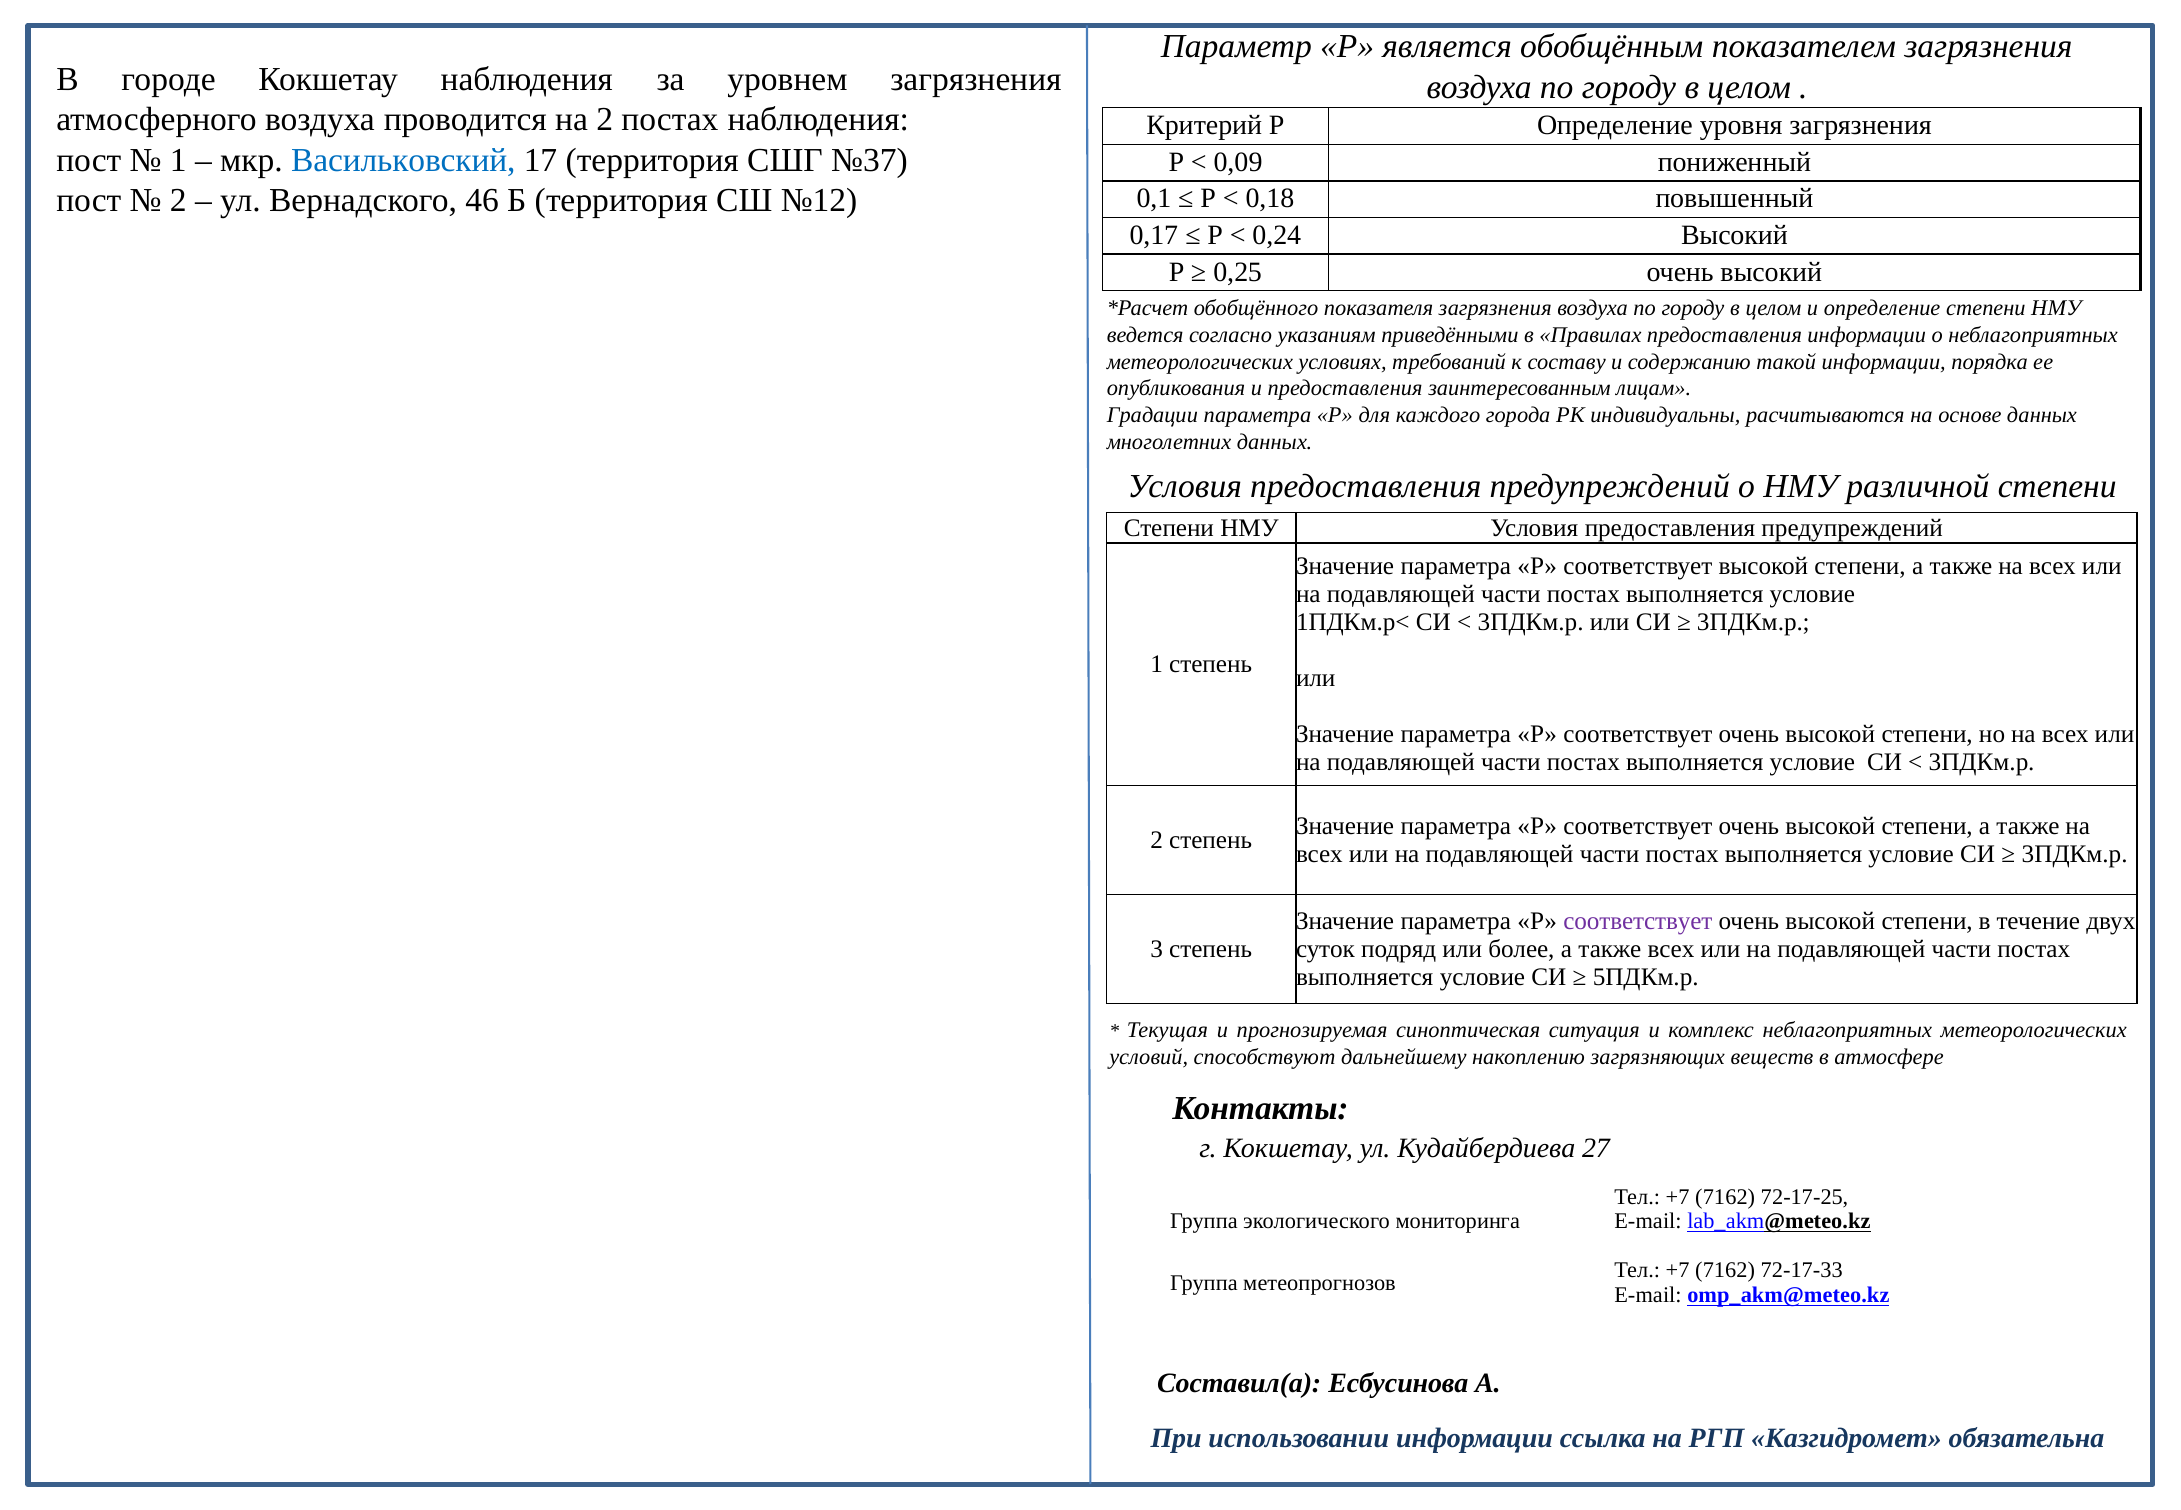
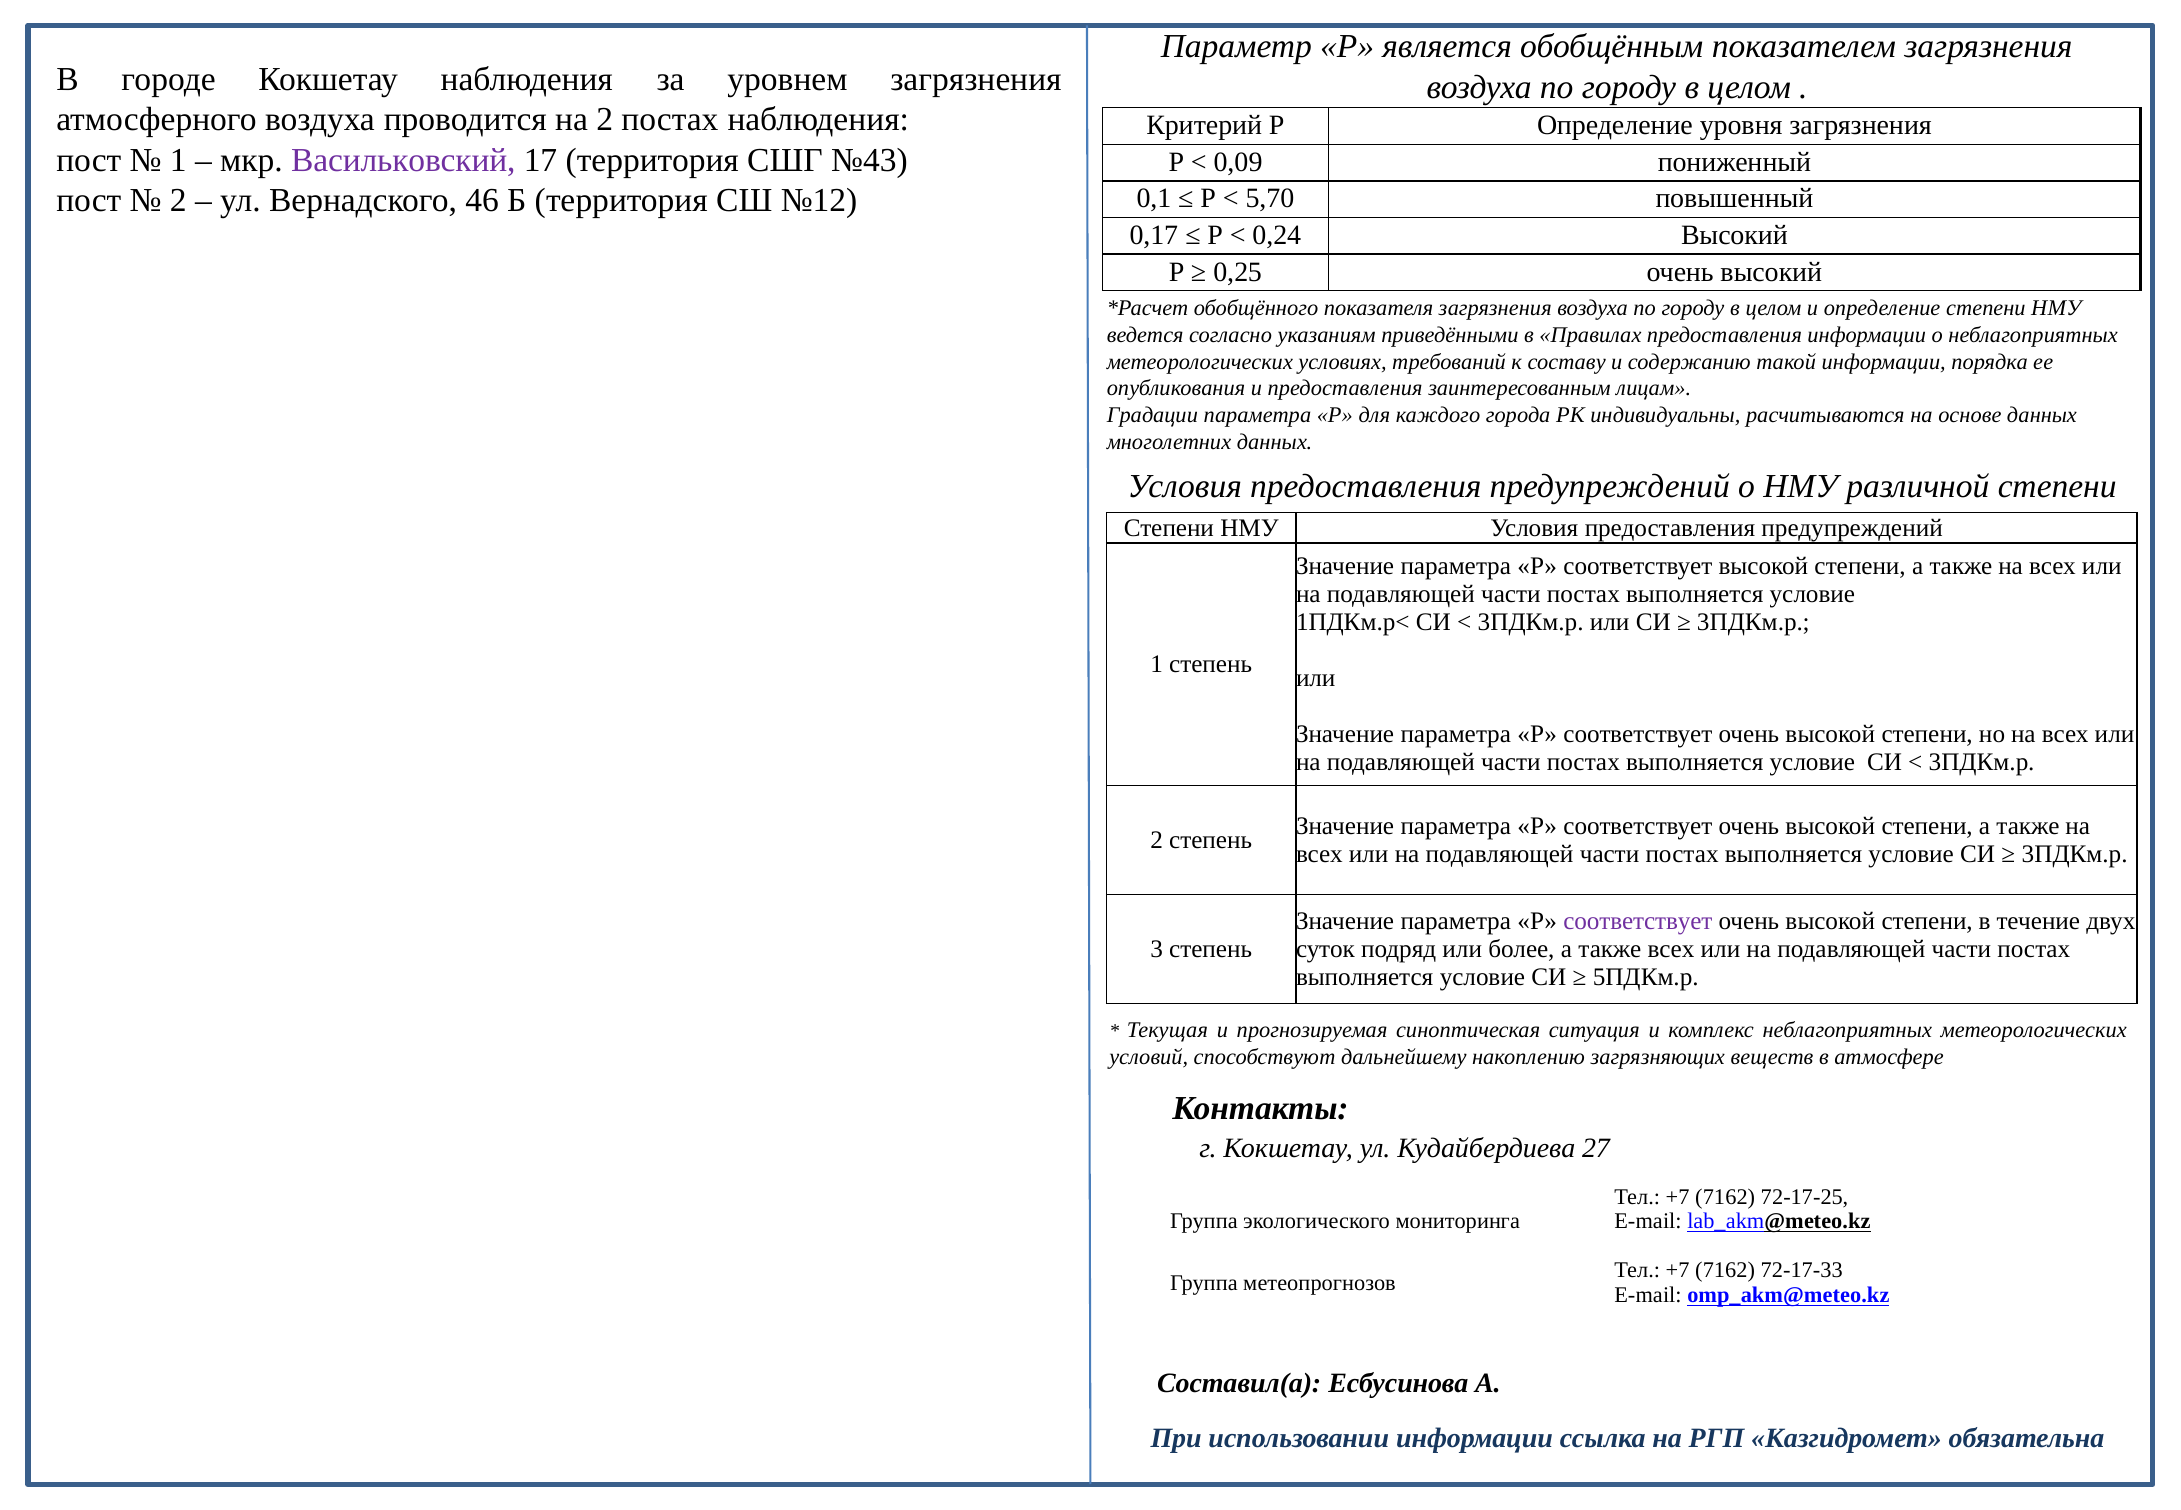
Васильковский colour: blue -> purple
№37: №37 -> №43
0,18: 0,18 -> 5,70
